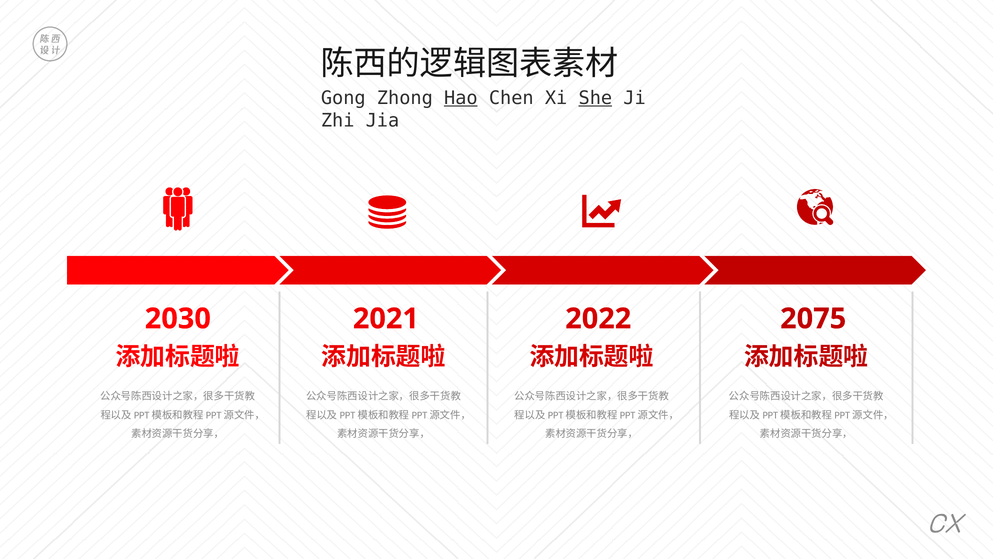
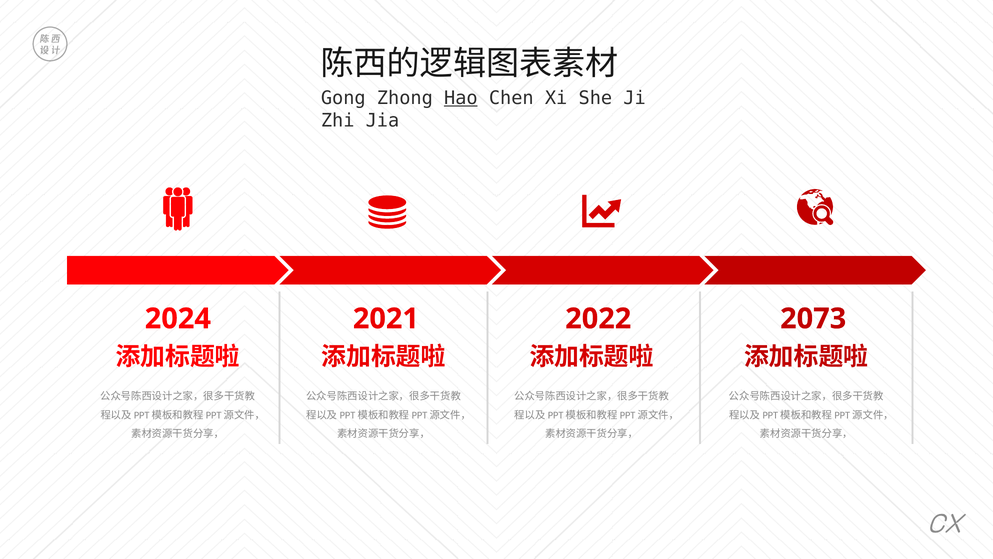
She underline: present -> none
2030: 2030 -> 2024
2075: 2075 -> 2073
